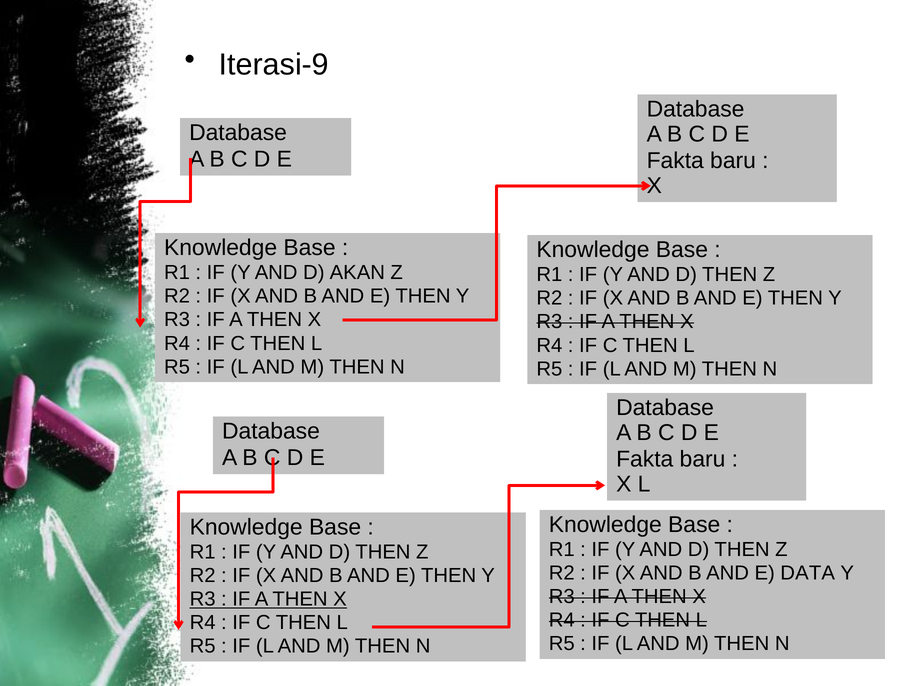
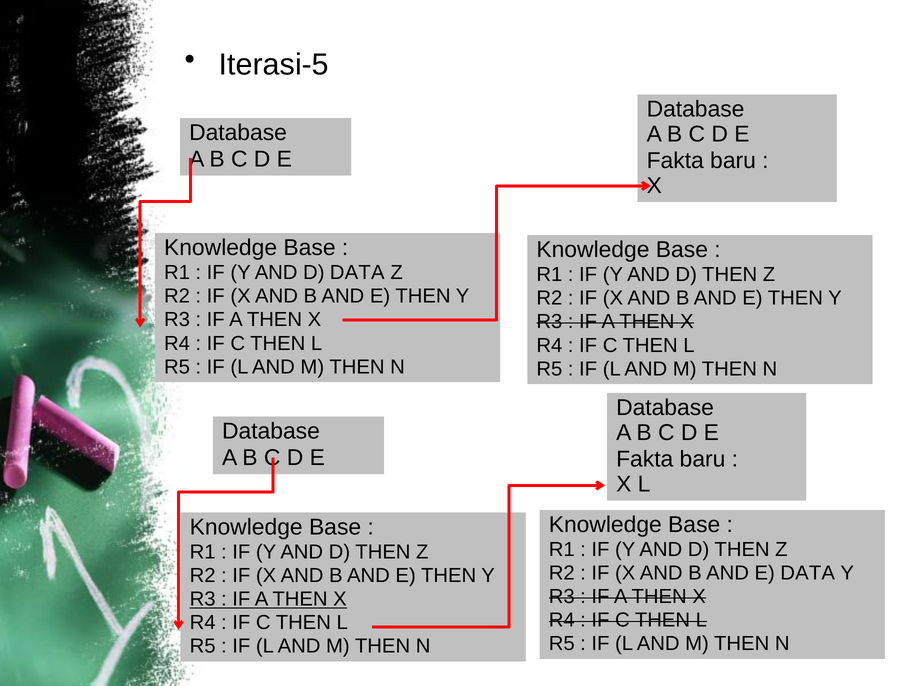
Iterasi-9: Iterasi-9 -> Iterasi-5
D AKAN: AKAN -> DATA
